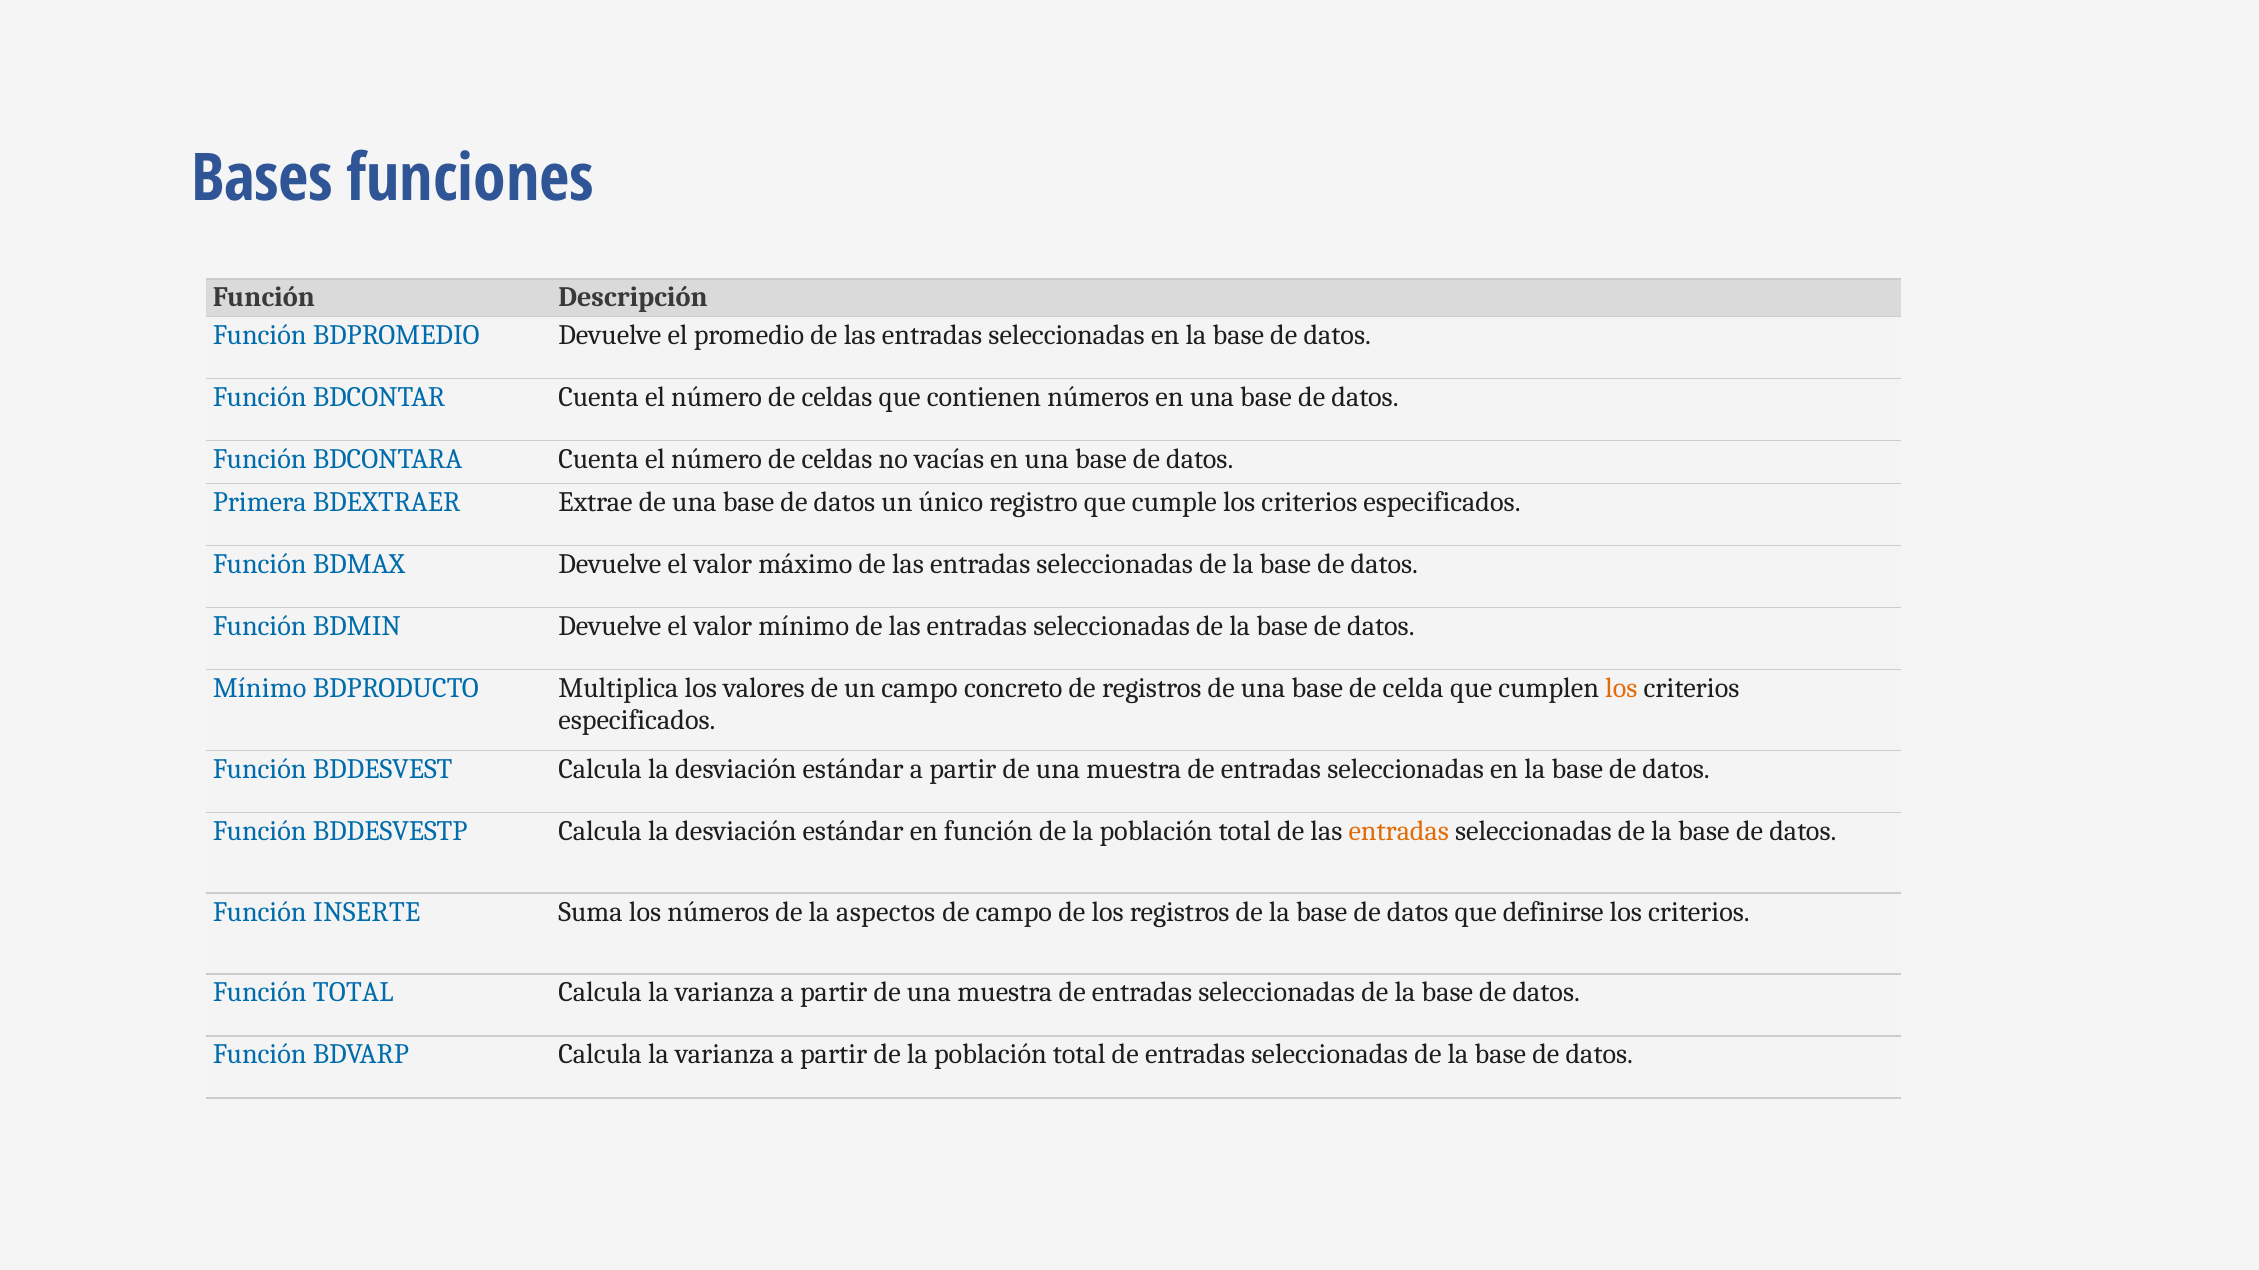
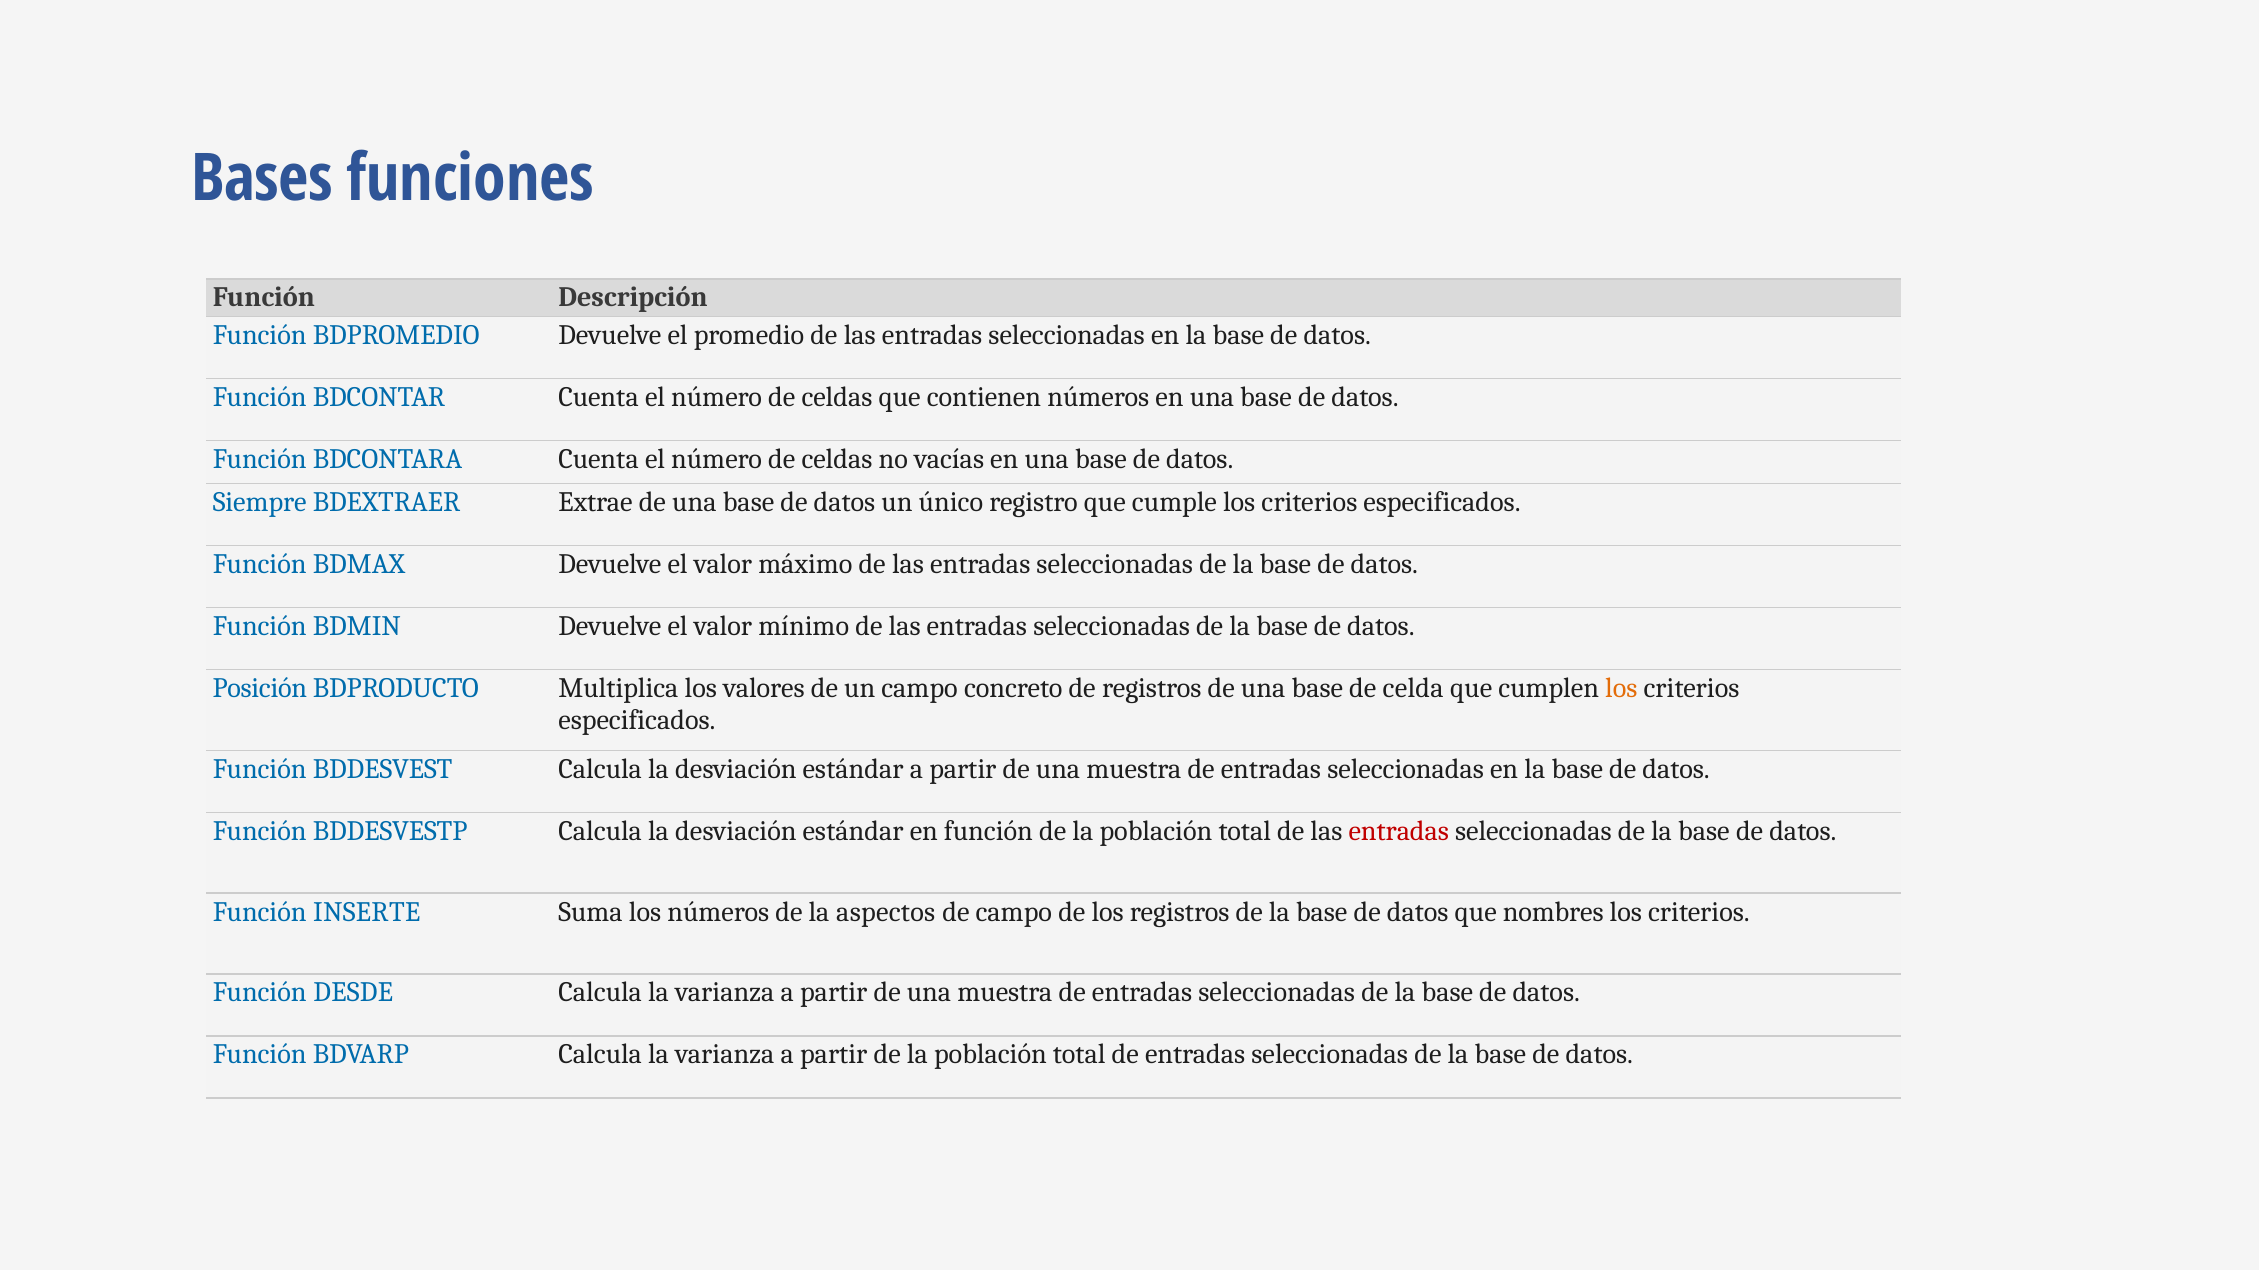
Primera: Primera -> Siempre
Mínimo at (260, 689): Mínimo -> Posición
entradas at (1399, 831) colour: orange -> red
definirse: definirse -> nombres
Función TOTAL: TOTAL -> DESDE
